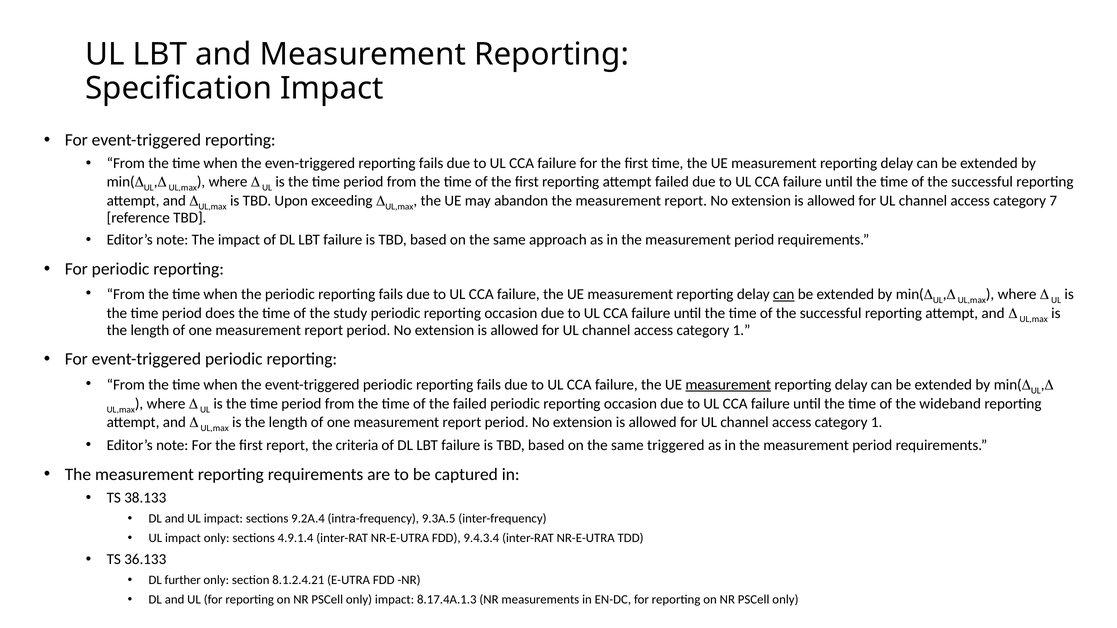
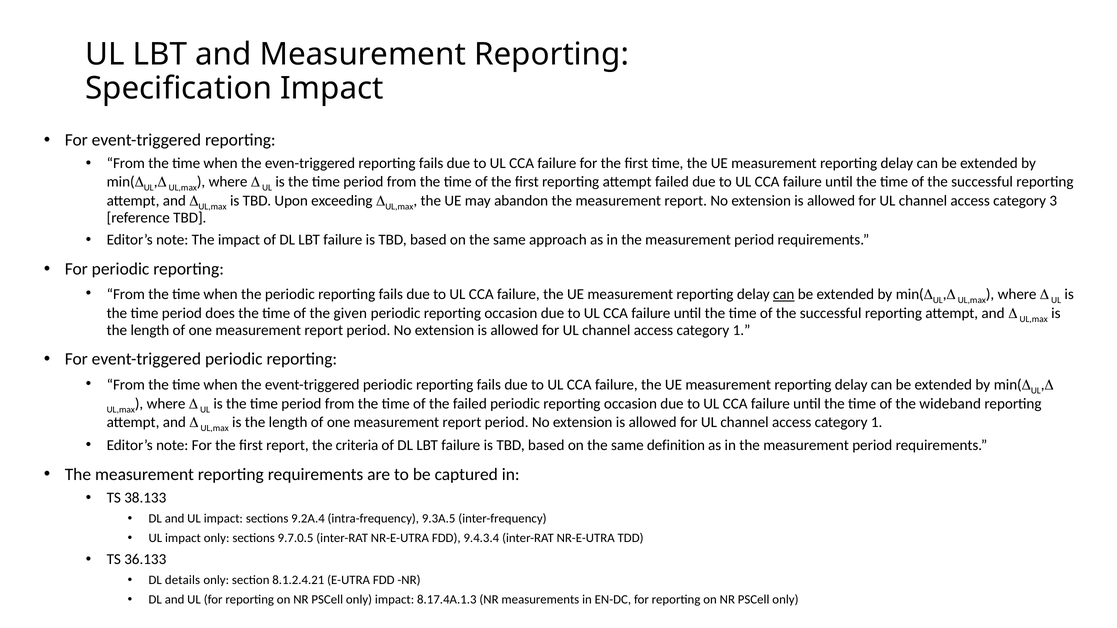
7: 7 -> 3
study: study -> given
measurement at (728, 385) underline: present -> none
triggered: triggered -> definition
4.9.1.4: 4.9.1.4 -> 9.7.0.5
further: further -> details
